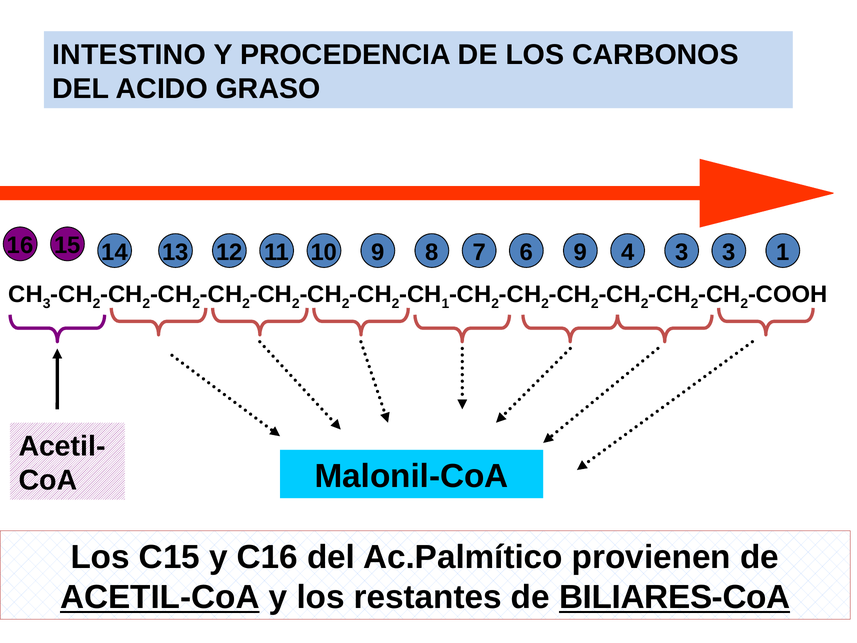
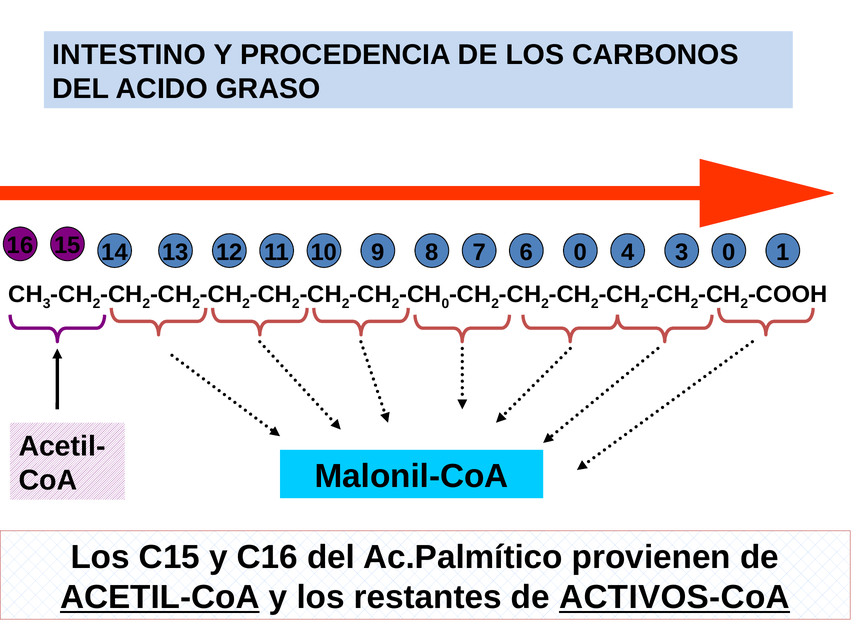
12 9: 9 -> 0
8 3: 3 -> 0
1 at (445, 304): 1 -> 0
BILIARES-CoA: BILIARES-CoA -> ACTIVOS-CoA
